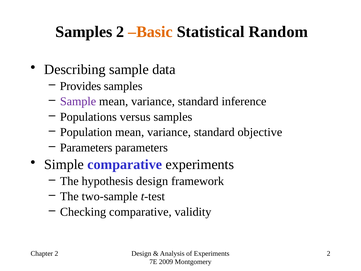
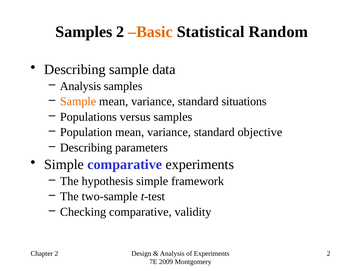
Provides at (80, 86): Provides -> Analysis
Sample at (78, 101) colour: purple -> orange
inference: inference -> situations
Parameters at (86, 148): Parameters -> Describing
hypothesis design: design -> simple
